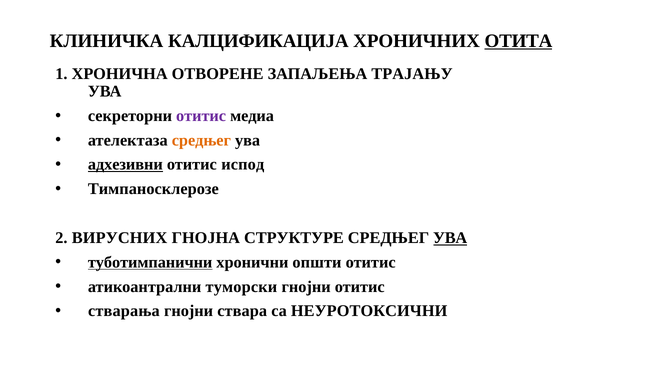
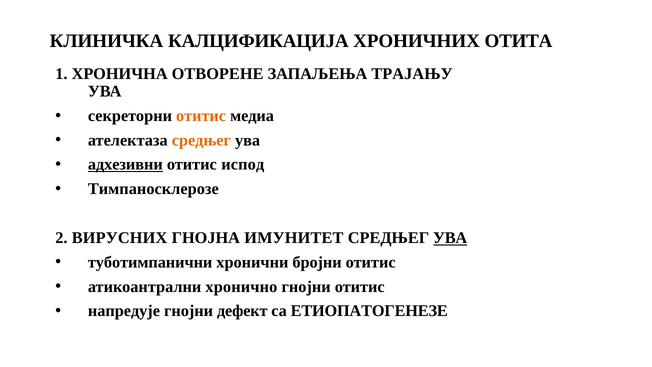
ОТИТА underline: present -> none
отитис at (201, 116) colour: purple -> orange
СТРУКТУРЕ: СТРУКТУРЕ -> ИМУНИТЕТ
туботимпанични underline: present -> none
општи: општи -> бројни
туморски: туморски -> хронично
стварања: стварања -> напредује
ствара: ствара -> дефект
НЕУРОТОКСИЧНИ: НЕУРОТОКСИЧНИ -> ЕТИОПАТОГЕНЕЗЕ
